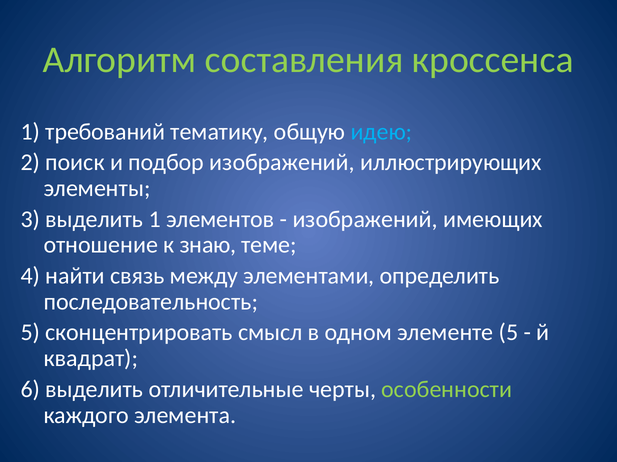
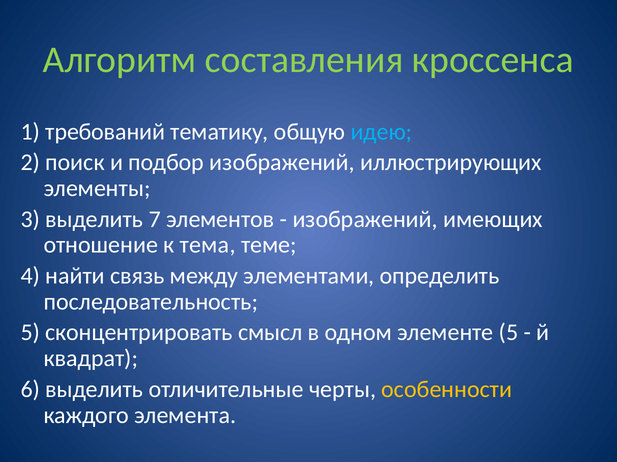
выделить 1: 1 -> 7
знаю: знаю -> тема
особенности colour: light green -> yellow
